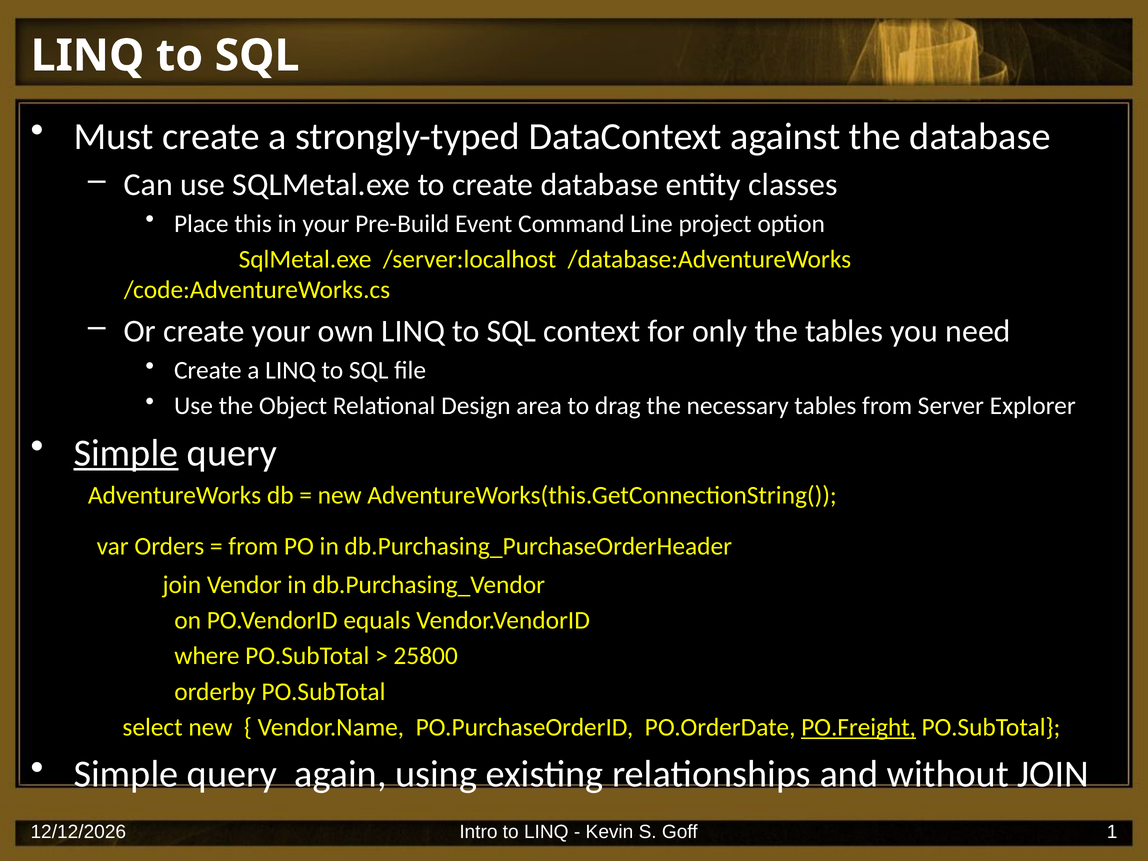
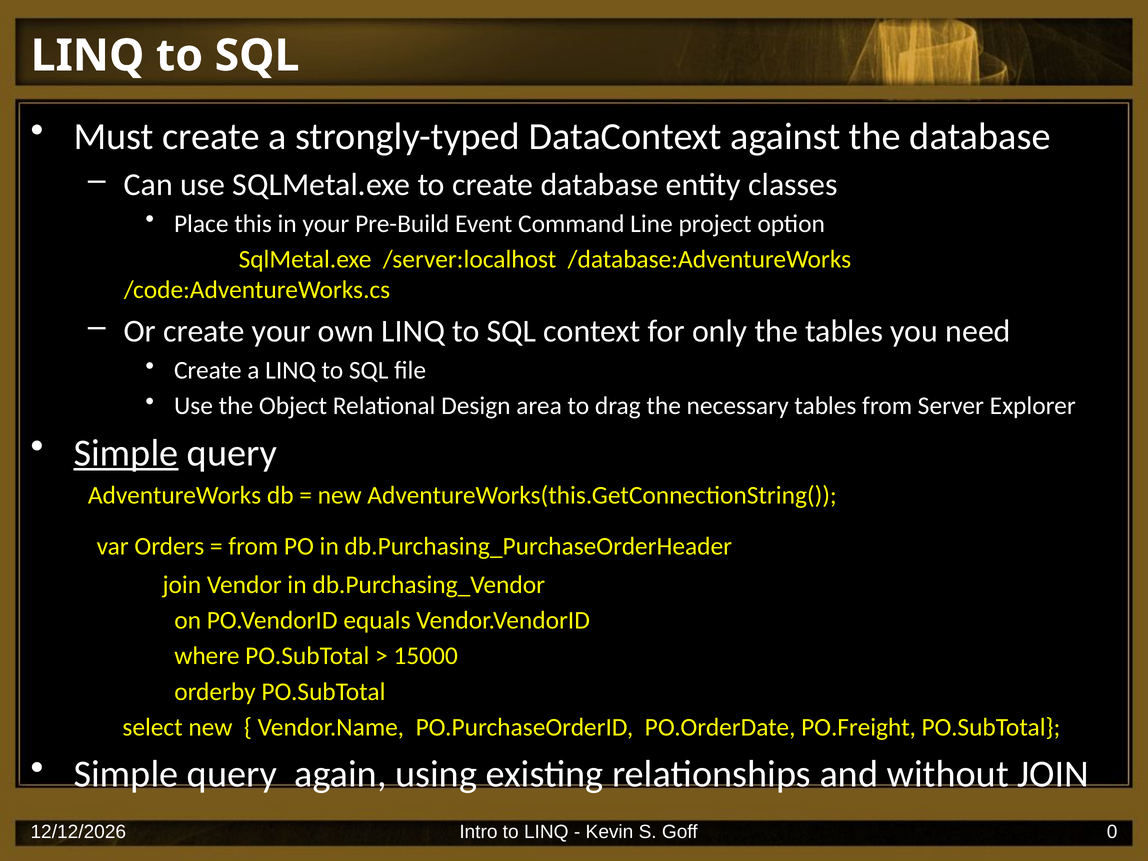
25800: 25800 -> 15000
PO.Freight underline: present -> none
1: 1 -> 0
